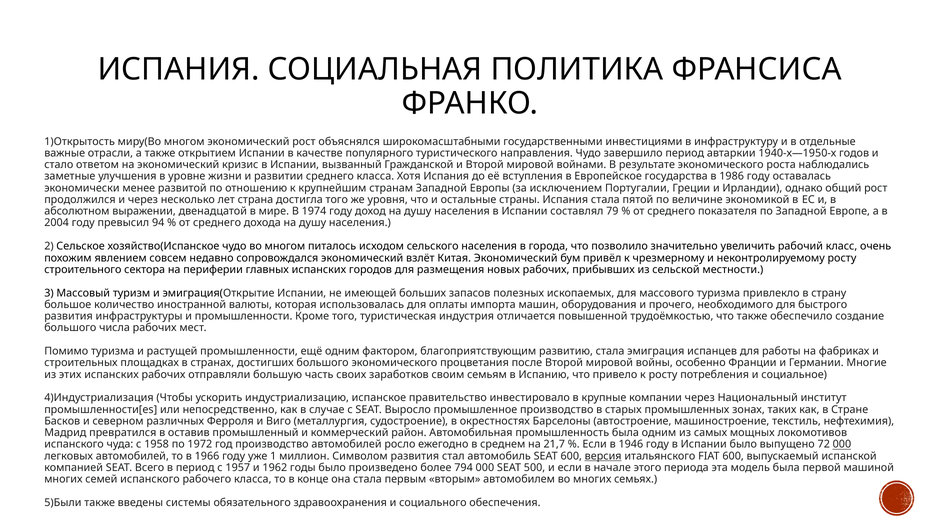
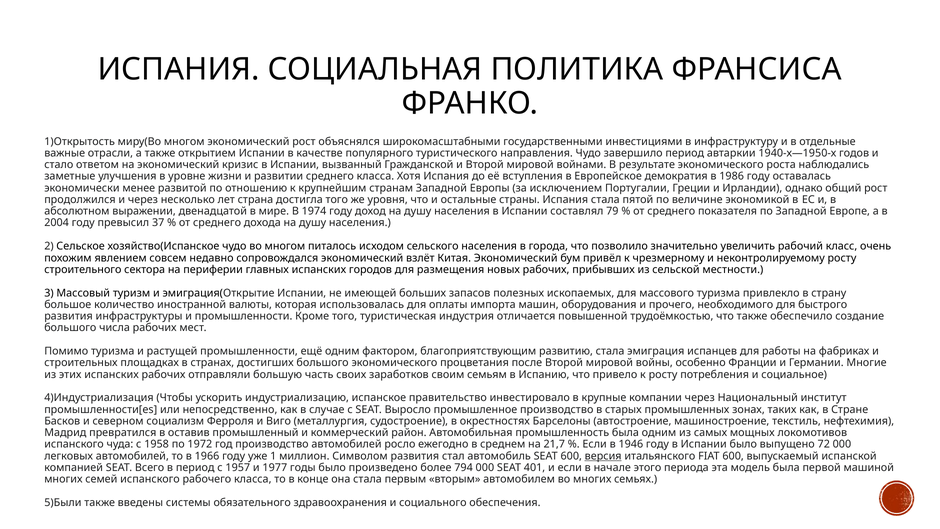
государства: государства -> демократия
94: 94 -> 37
различных: различных -> социализм
000 at (842, 444) underline: present -> none
1962: 1962 -> 1977
500: 500 -> 401
